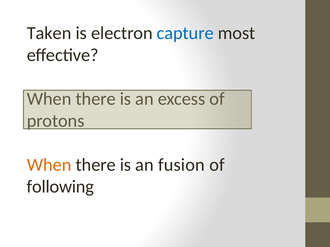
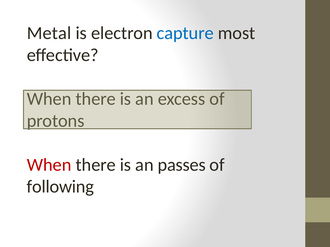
Taken: Taken -> Metal
When at (49, 165) colour: orange -> red
fusion: fusion -> passes
